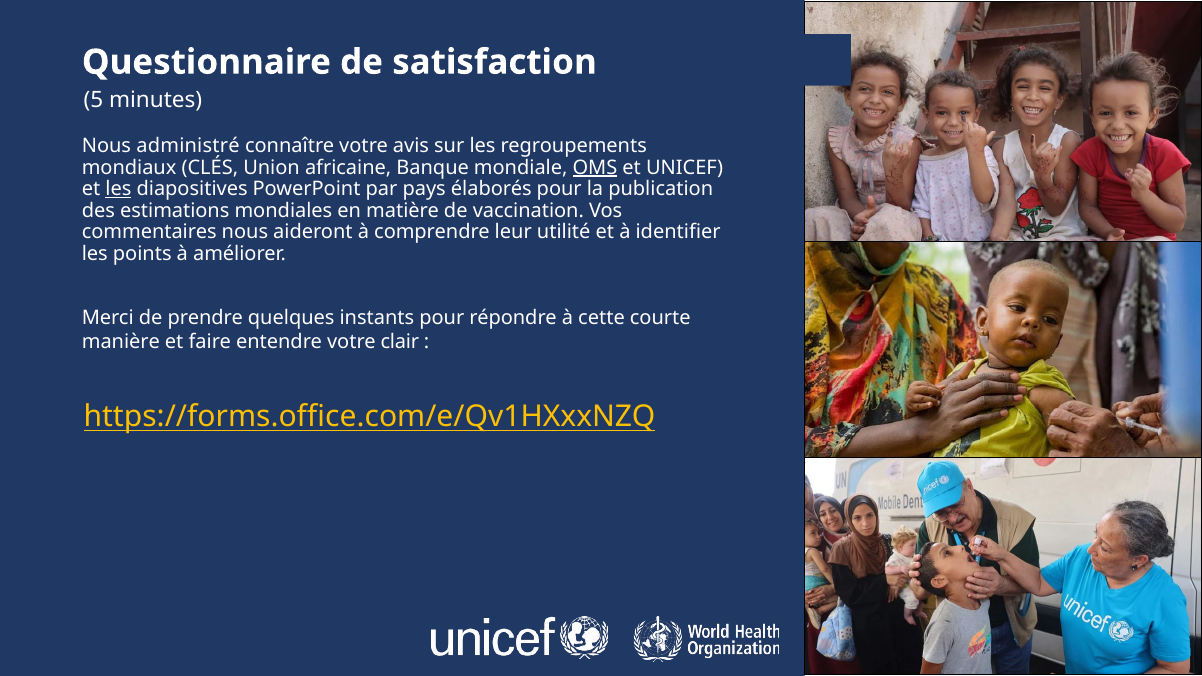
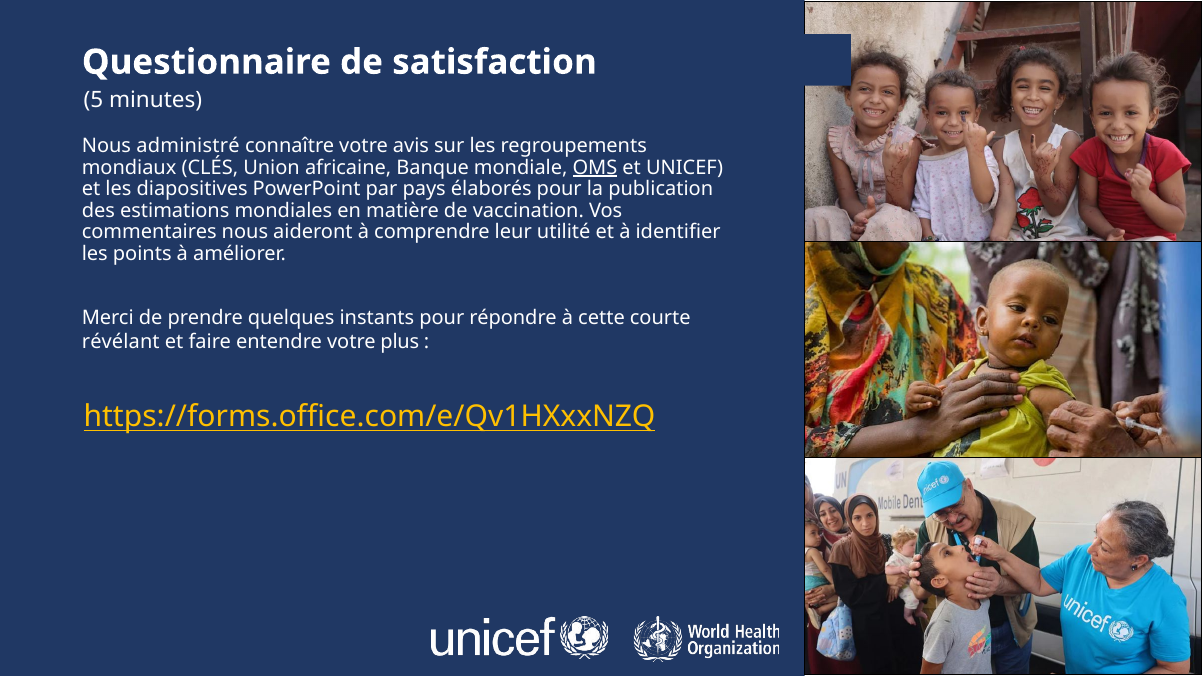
les at (118, 189) underline: present -> none
manière: manière -> révélant
clair: clair -> plus
